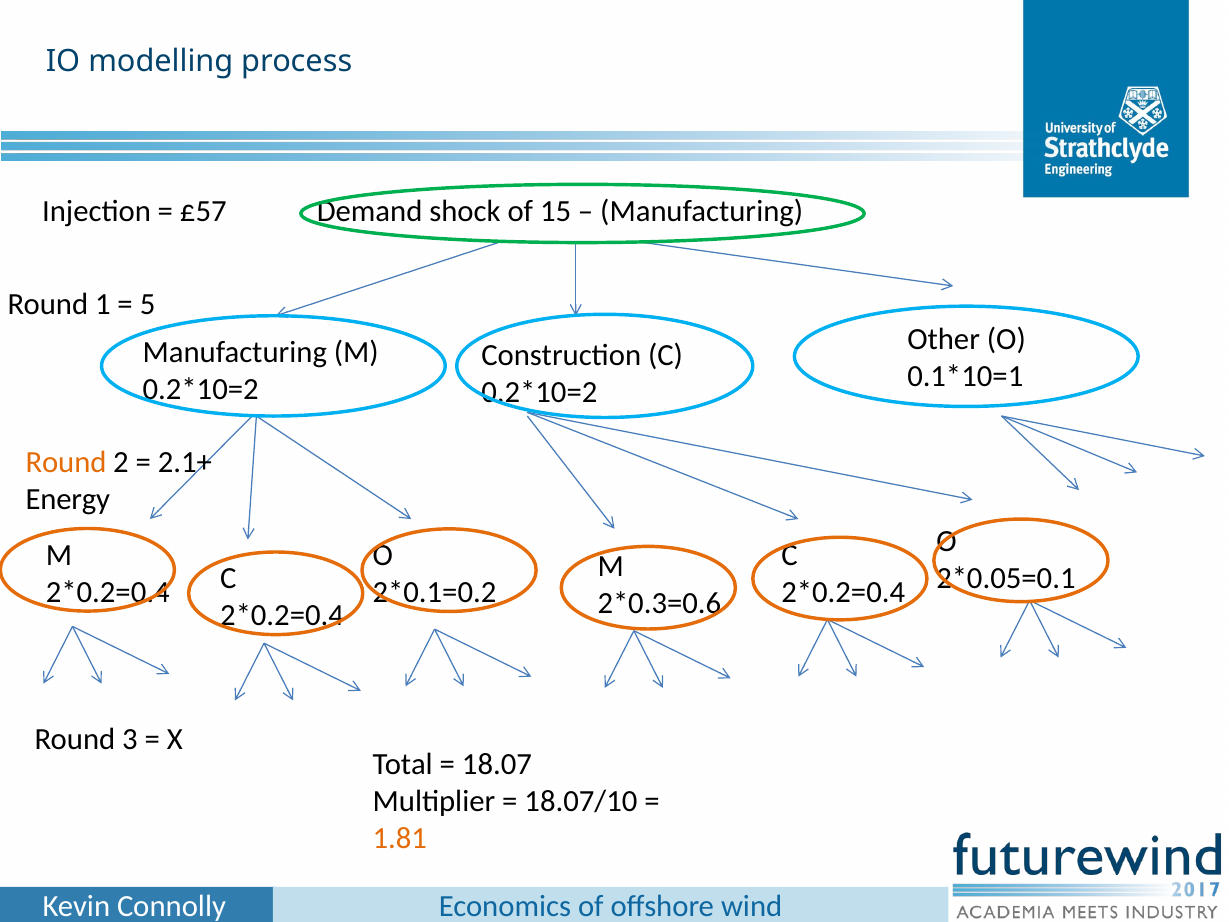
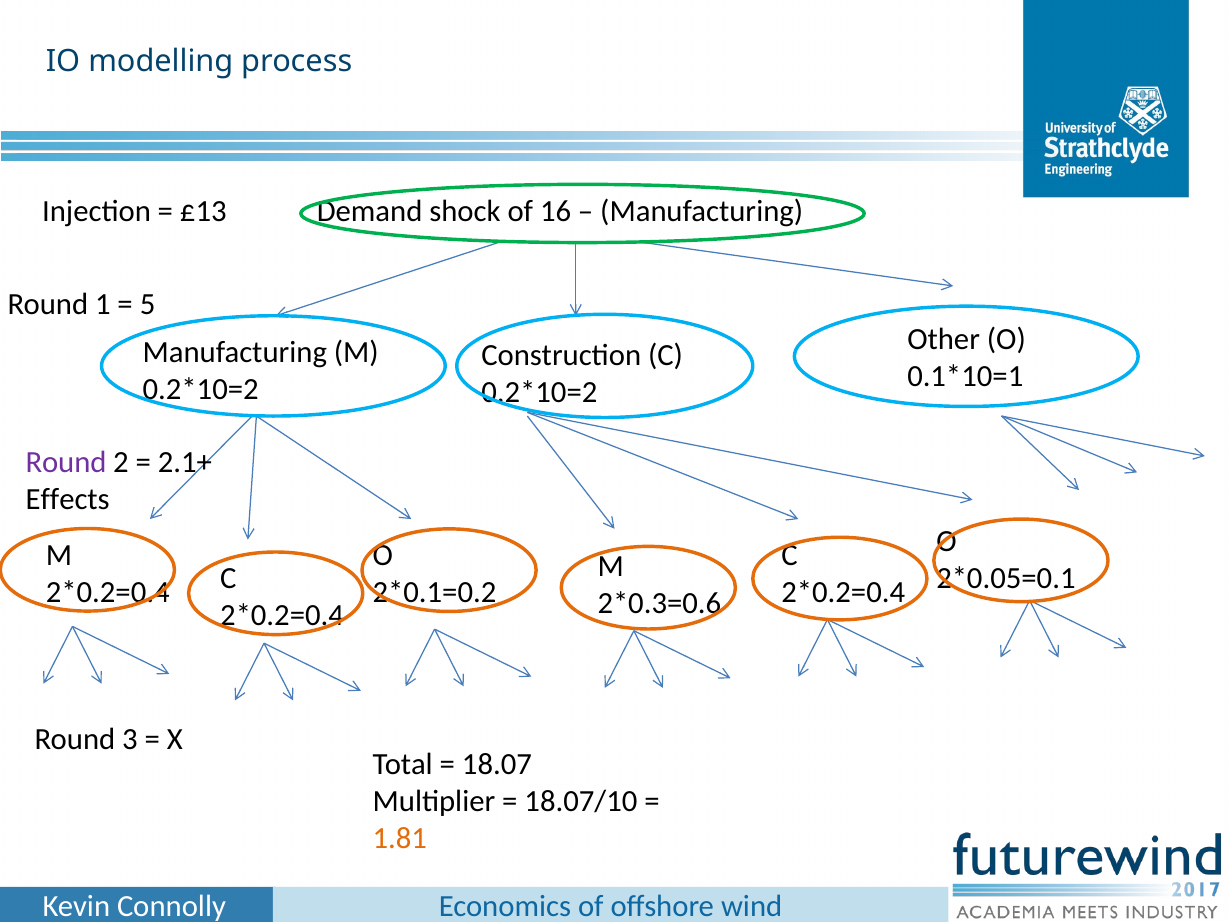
£57: £57 -> £13
15: 15 -> 16
Round at (66, 463) colour: orange -> purple
Energy: Energy -> Effects
